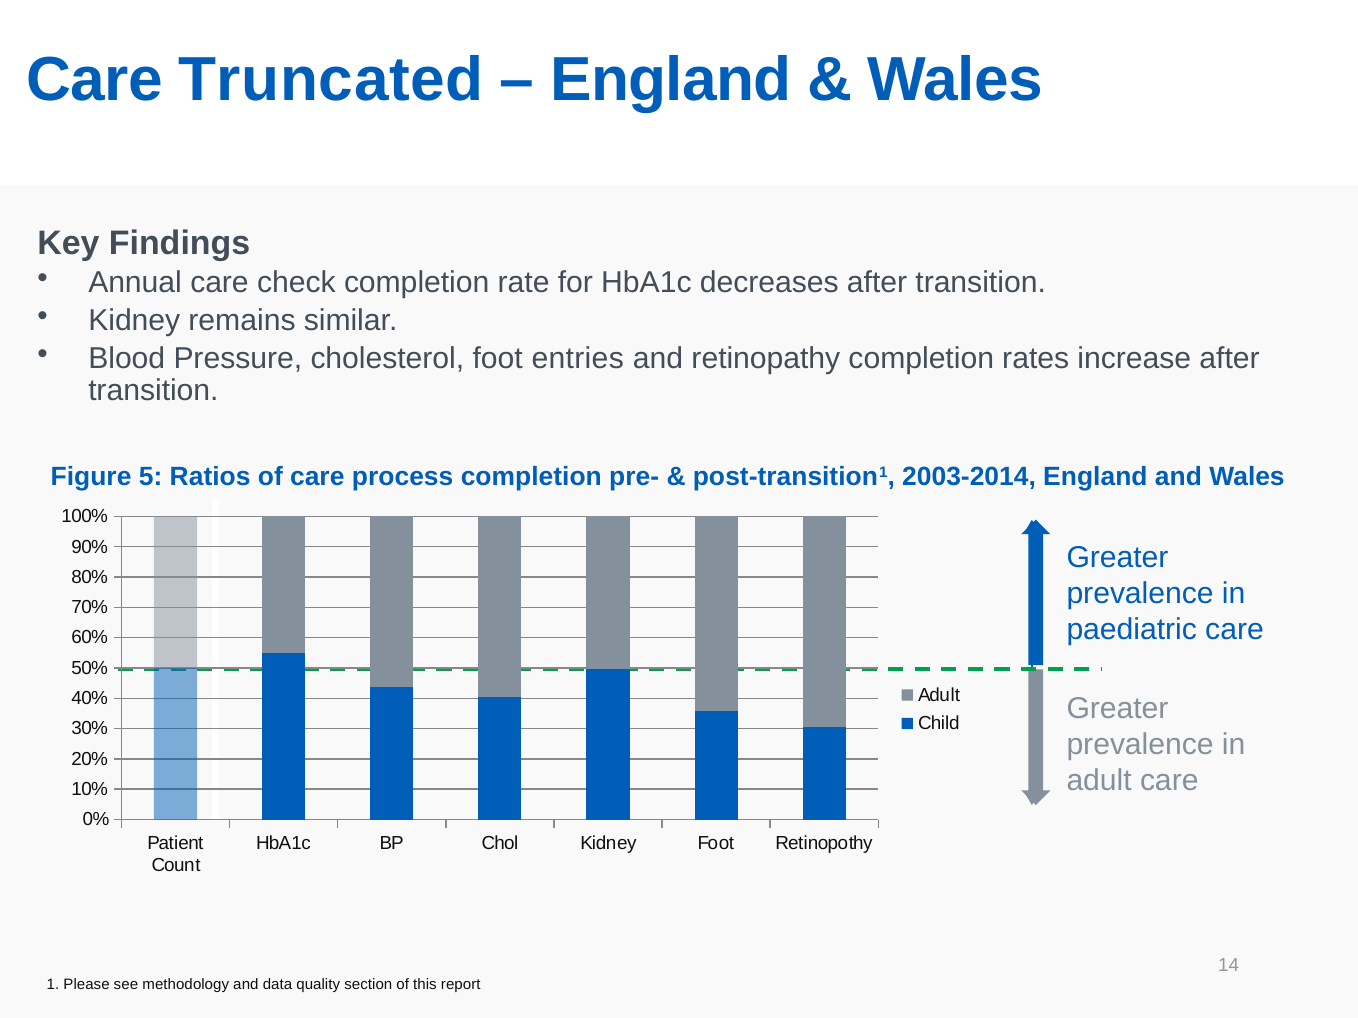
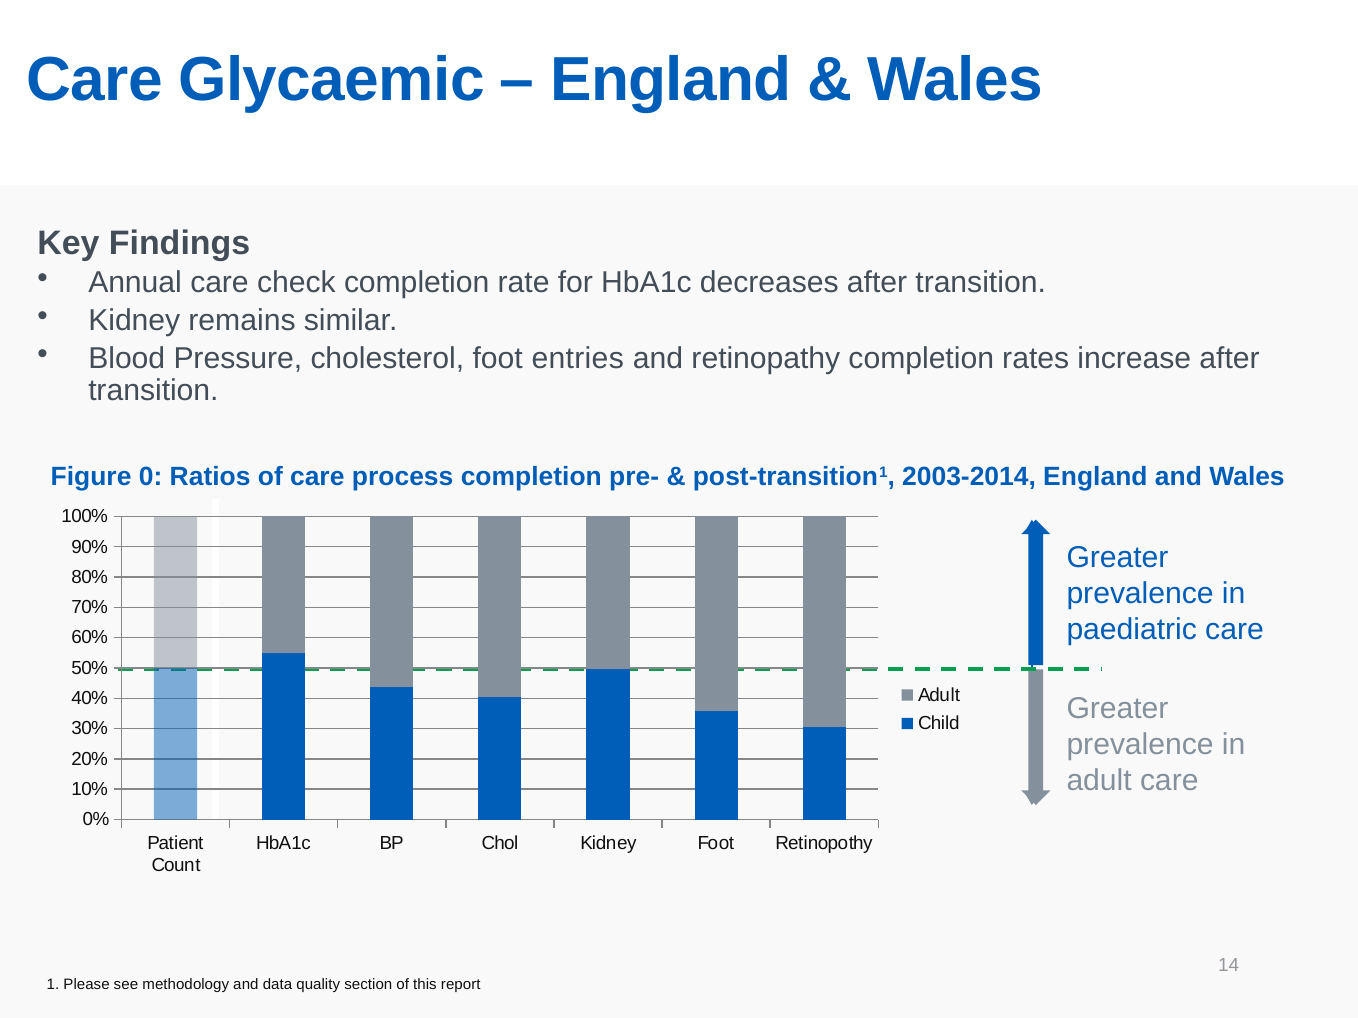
Truncated: Truncated -> Glycaemic
5: 5 -> 0
